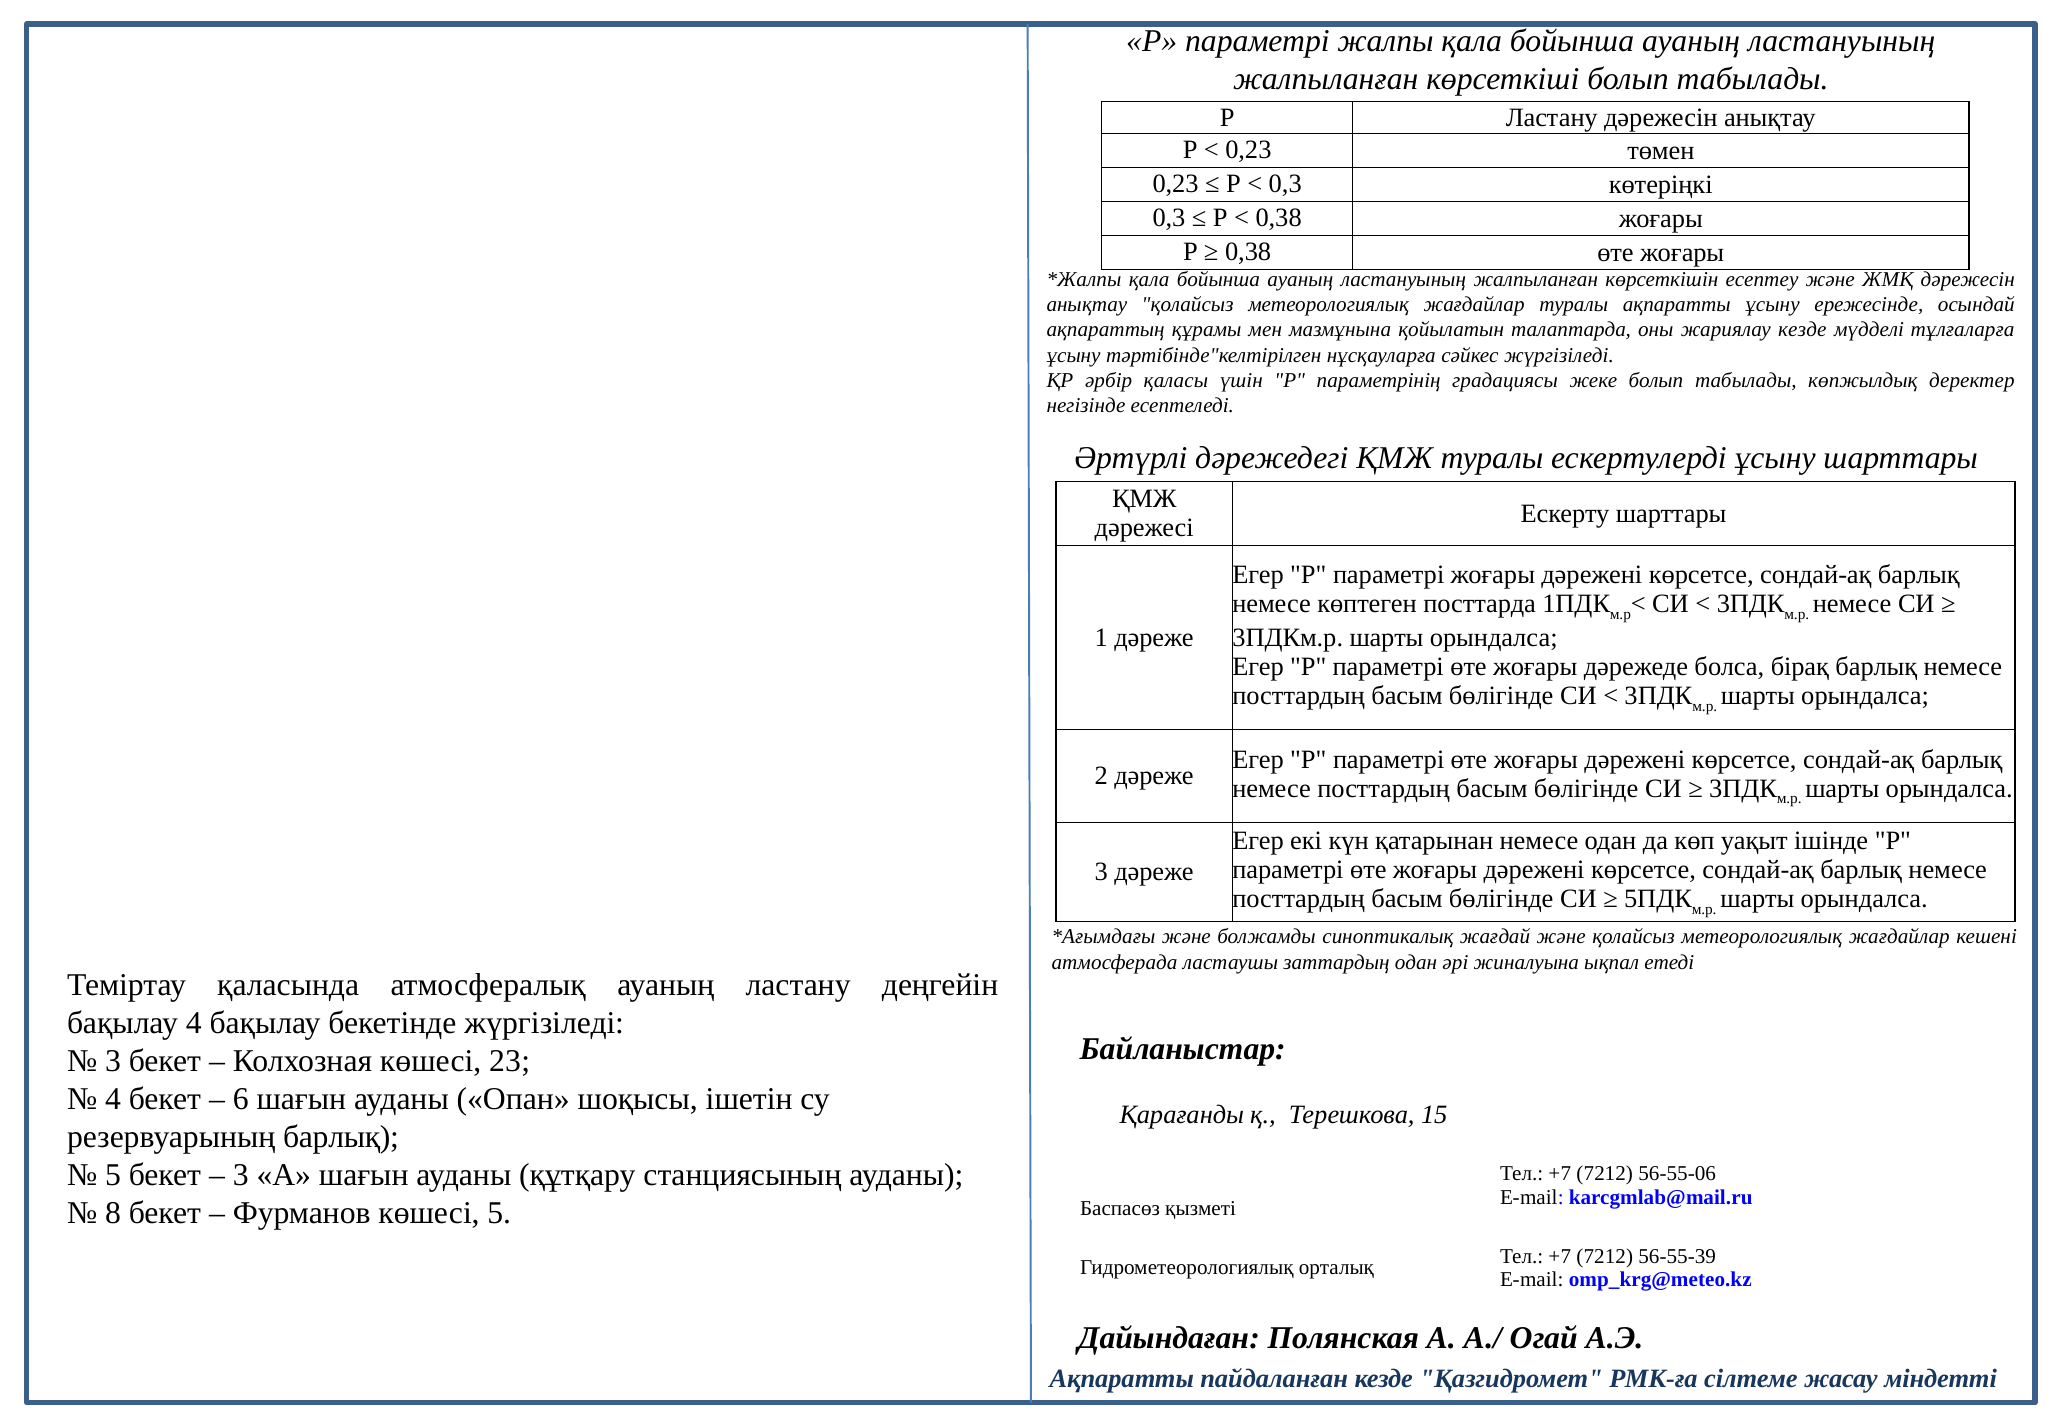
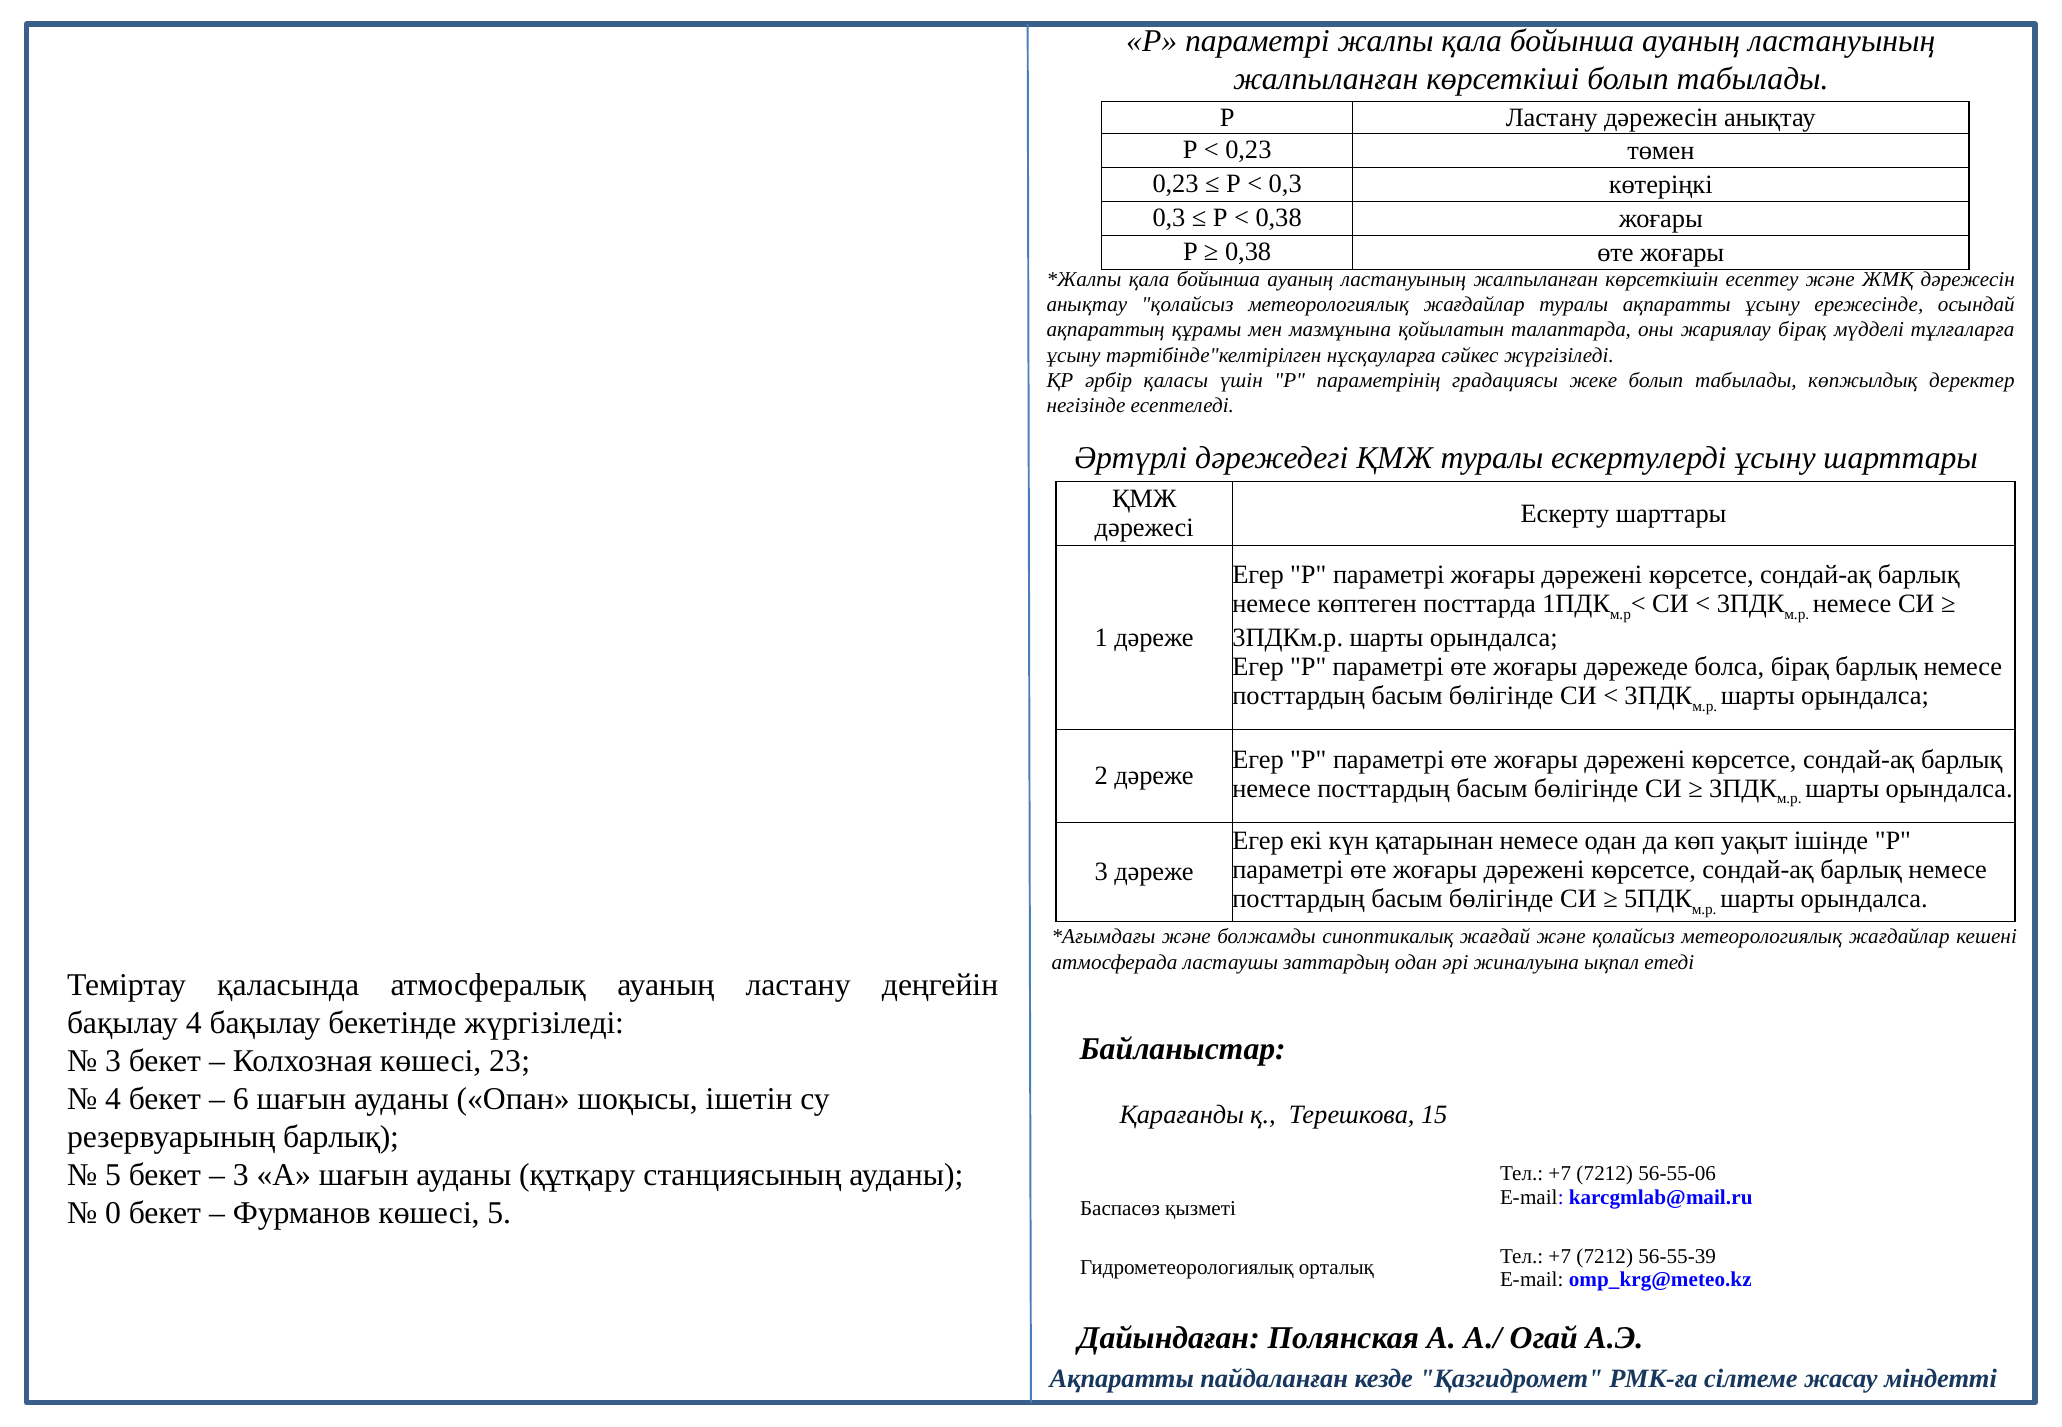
жариялау кезде: кезде -> бірақ
8: 8 -> 0
